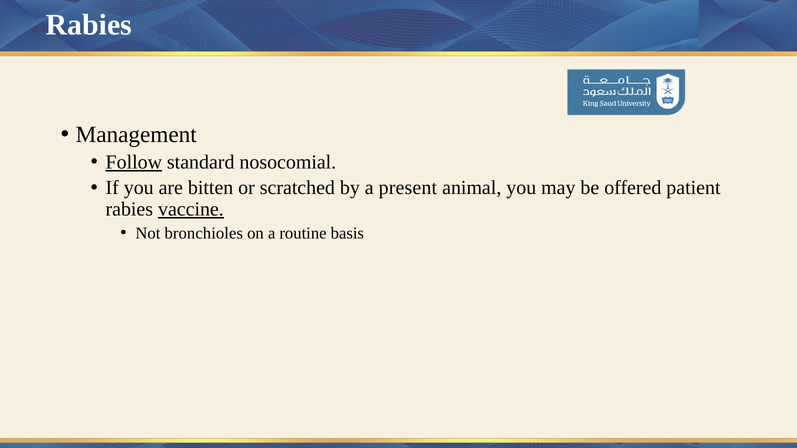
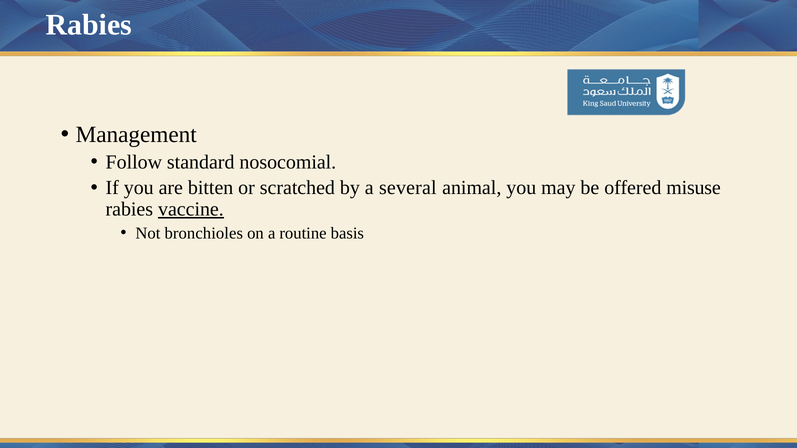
Follow underline: present -> none
present: present -> several
patient: patient -> misuse
